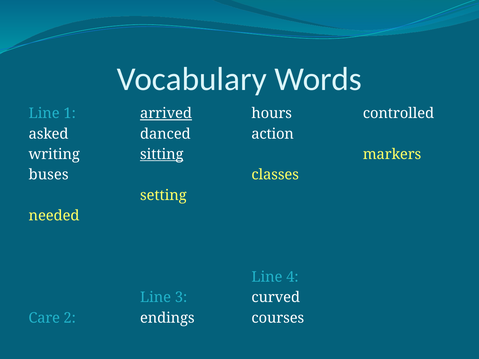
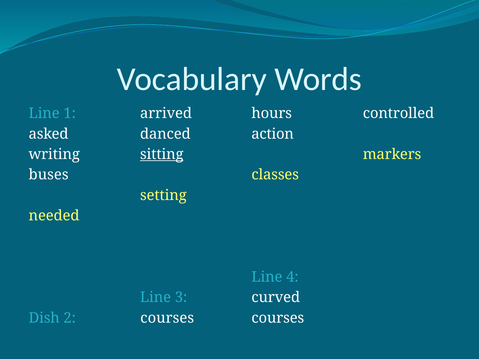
arrived underline: present -> none
Care: Care -> Dish
endings at (167, 318): endings -> courses
